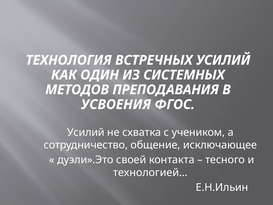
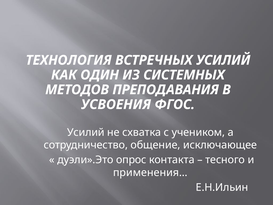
своей: своей -> опрос
технологией…: технологией… -> применения…
